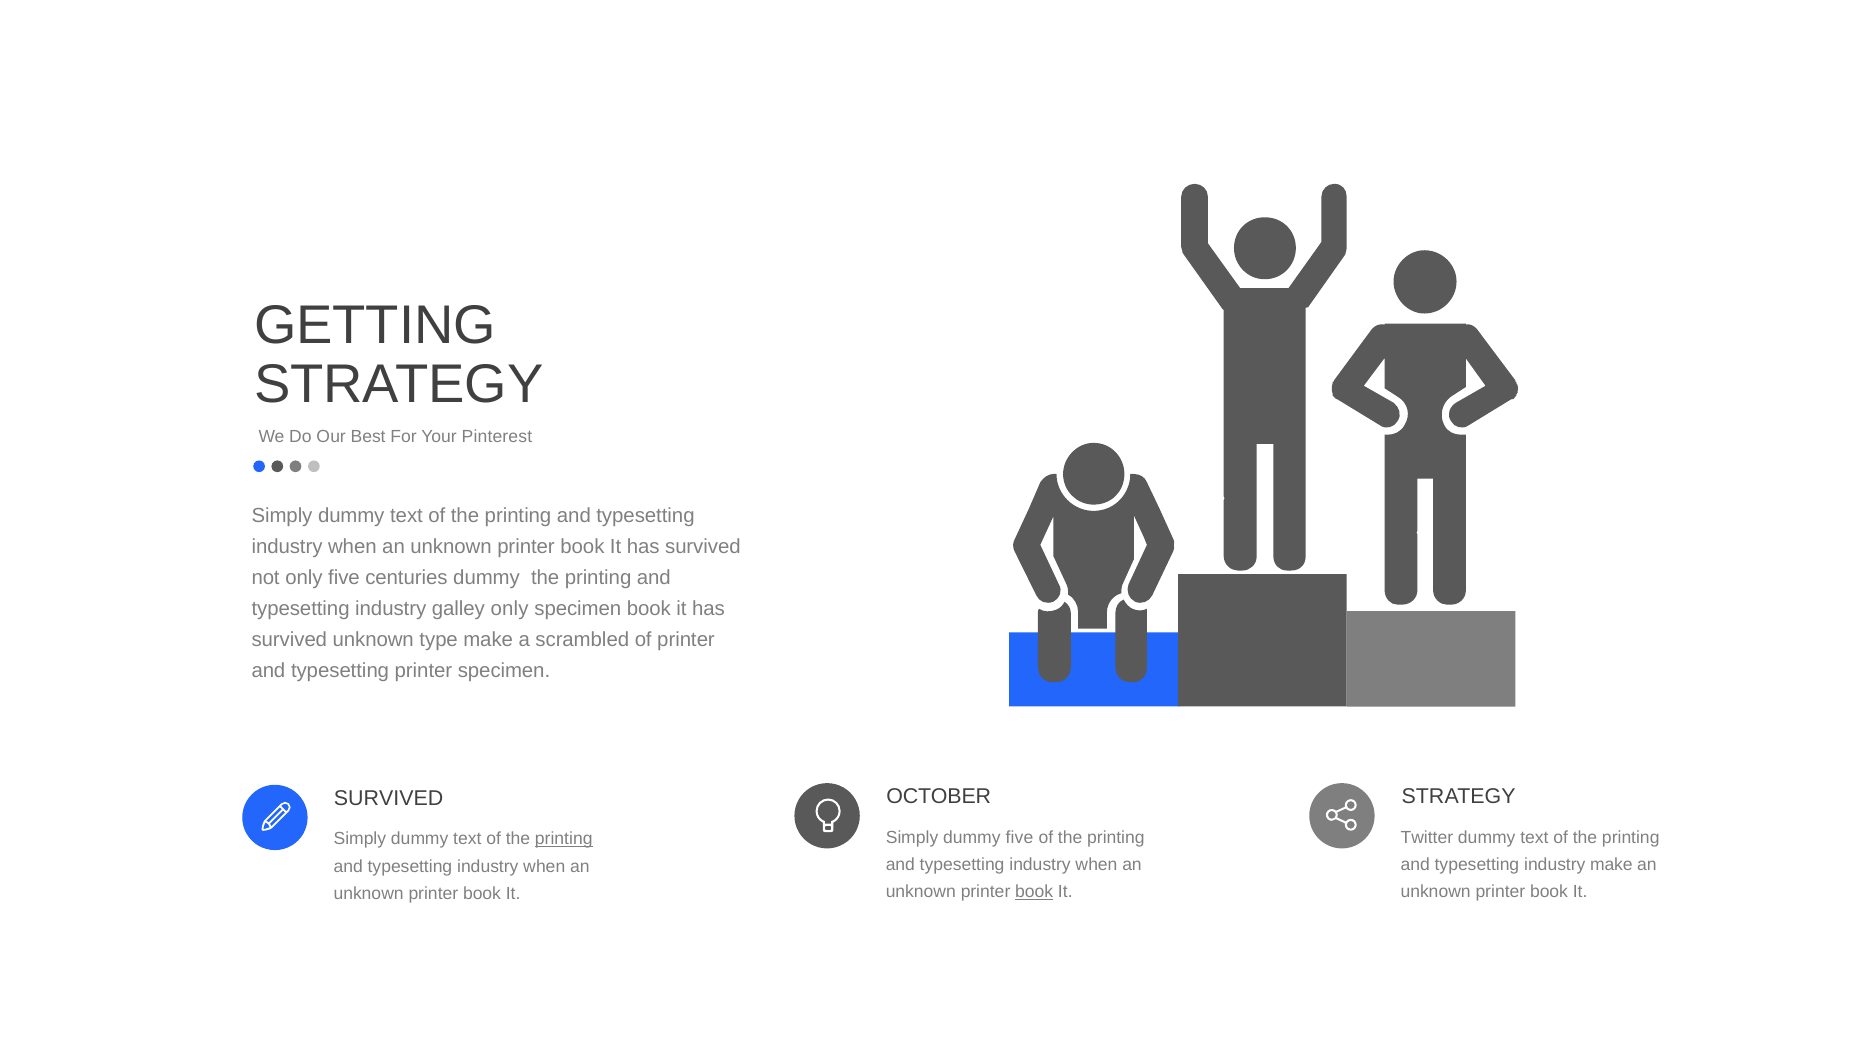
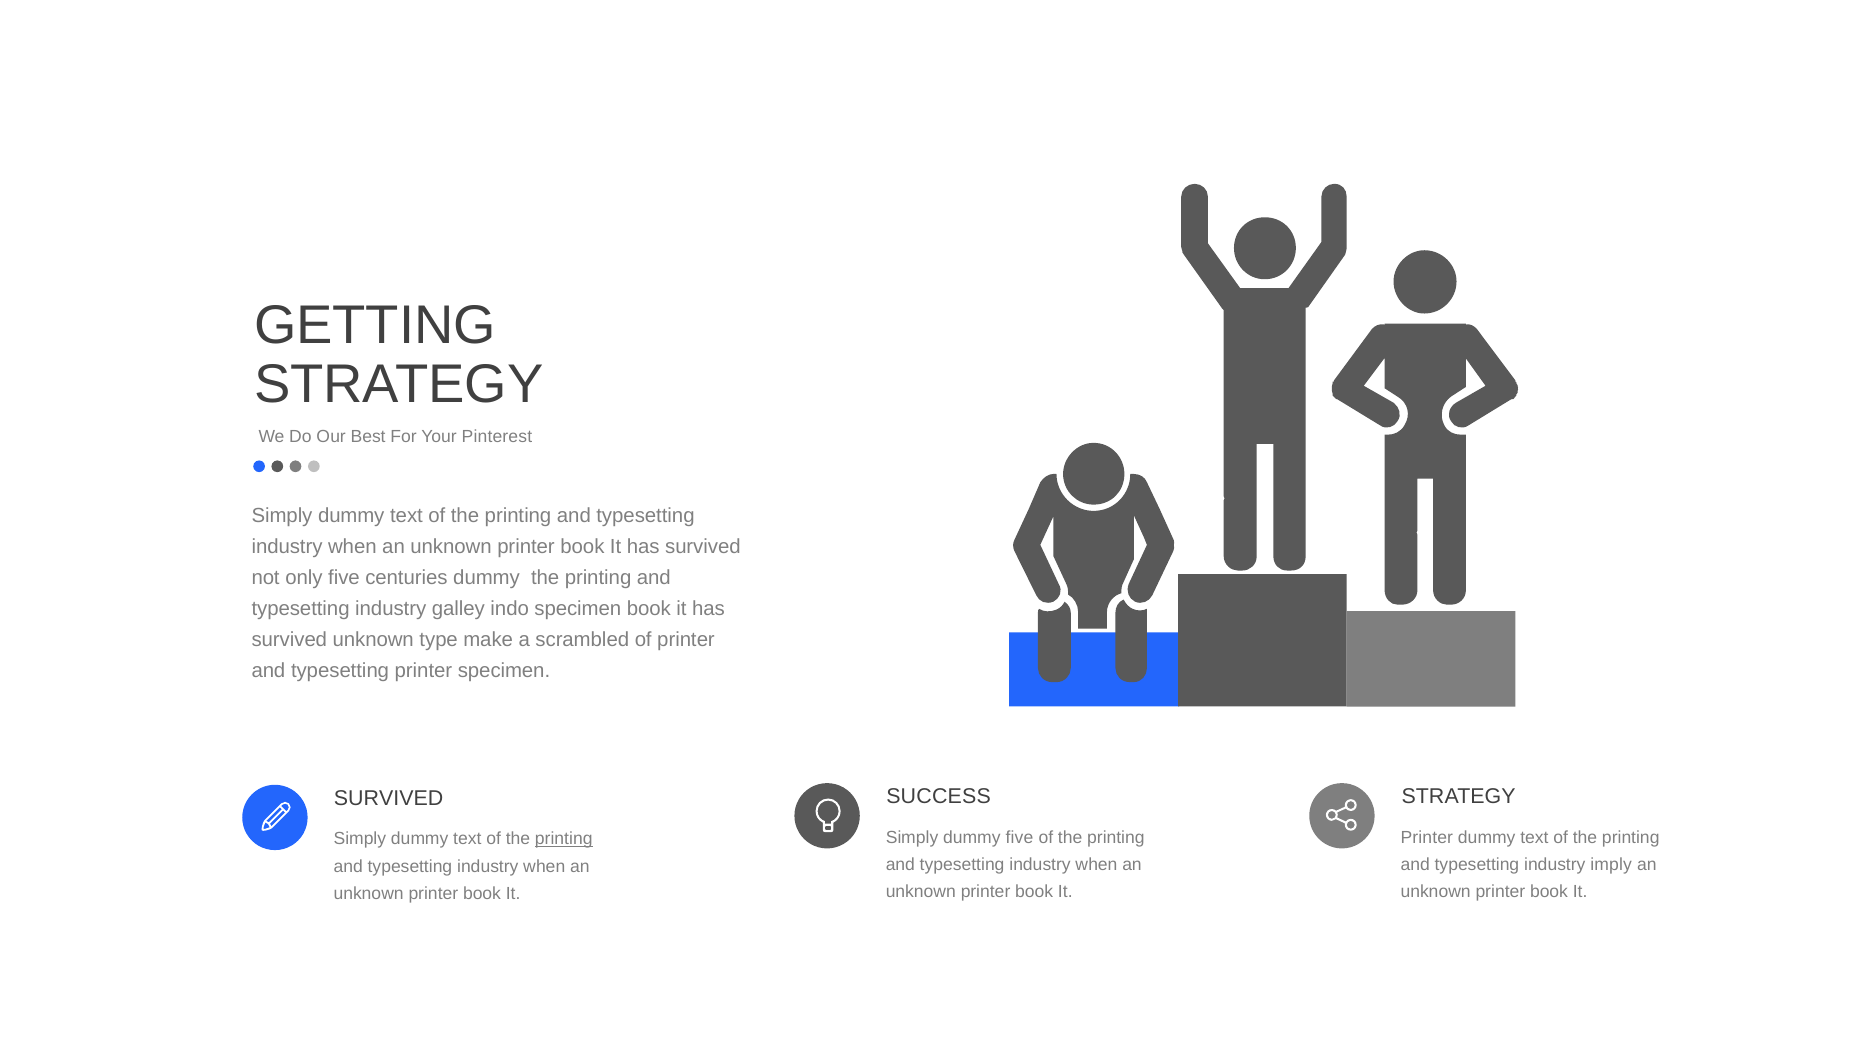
galley only: only -> indo
OCTOBER: OCTOBER -> SUCCESS
Twitter at (1427, 838): Twitter -> Printer
industry make: make -> imply
book at (1034, 893) underline: present -> none
